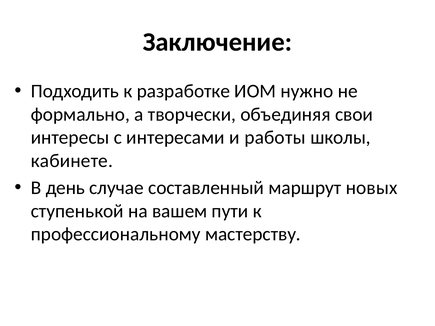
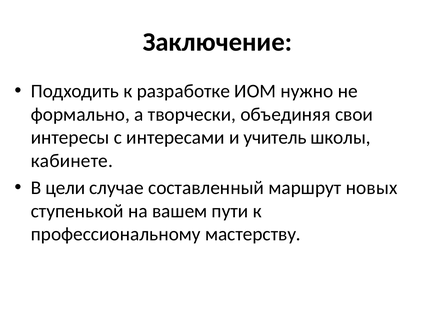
работы: работы -> учитель
день: день -> цели
